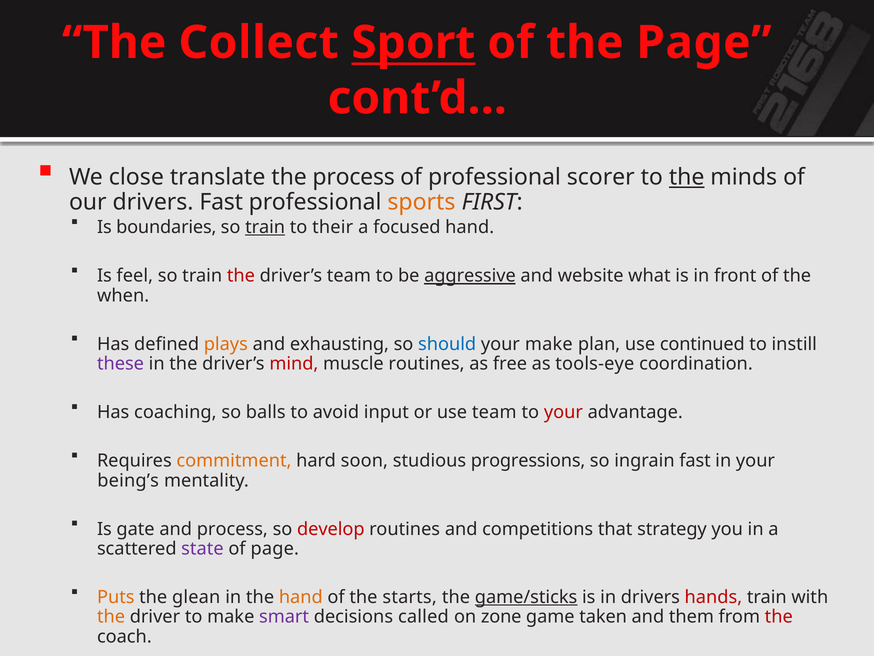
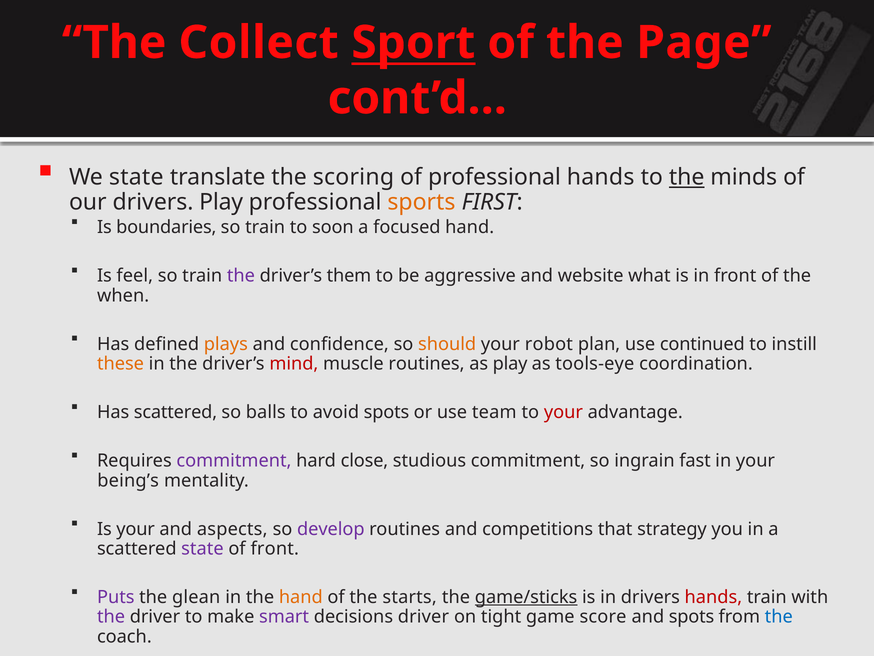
We close: close -> state
the process: process -> scoring
professional scorer: scorer -> hands
drivers Fast: Fast -> Play
train at (265, 227) underline: present -> none
their: their -> soon
the at (241, 276) colour: red -> purple
driver’s team: team -> them
aggressive underline: present -> none
exhausting: exhausting -> confidence
should colour: blue -> orange
your make: make -> robot
these colour: purple -> orange
as free: free -> play
Has coaching: coaching -> scattered
avoid input: input -> spots
commitment at (234, 460) colour: orange -> purple
soon: soon -> close
studious progressions: progressions -> commitment
Is gate: gate -> your
and process: process -> aspects
develop colour: red -> purple
of page: page -> front
Puts colour: orange -> purple
the at (111, 616) colour: orange -> purple
decisions called: called -> driver
zone: zone -> tight
taken: taken -> score
and them: them -> spots
the at (779, 616) colour: red -> blue
